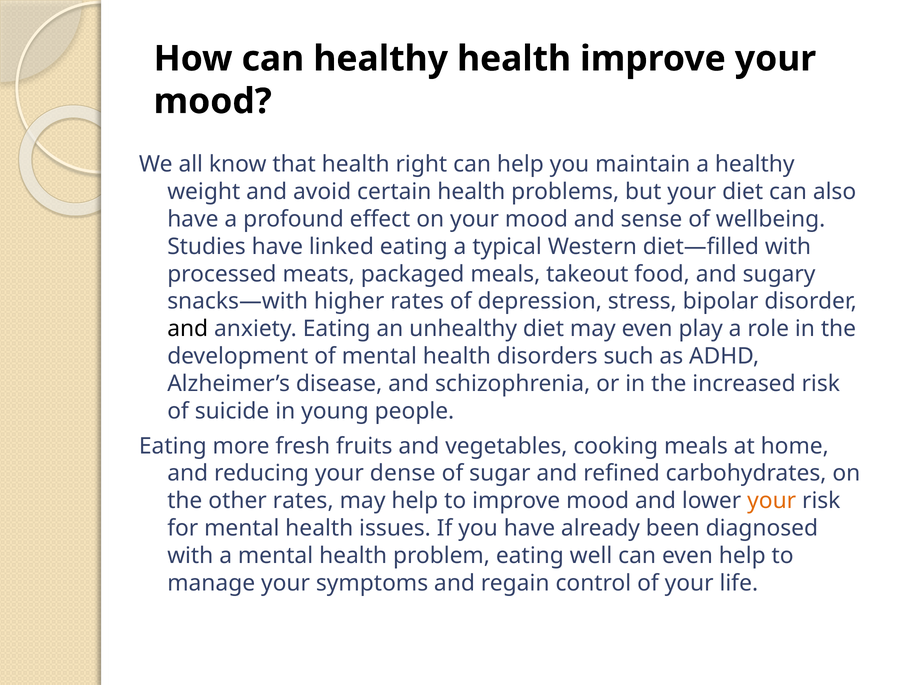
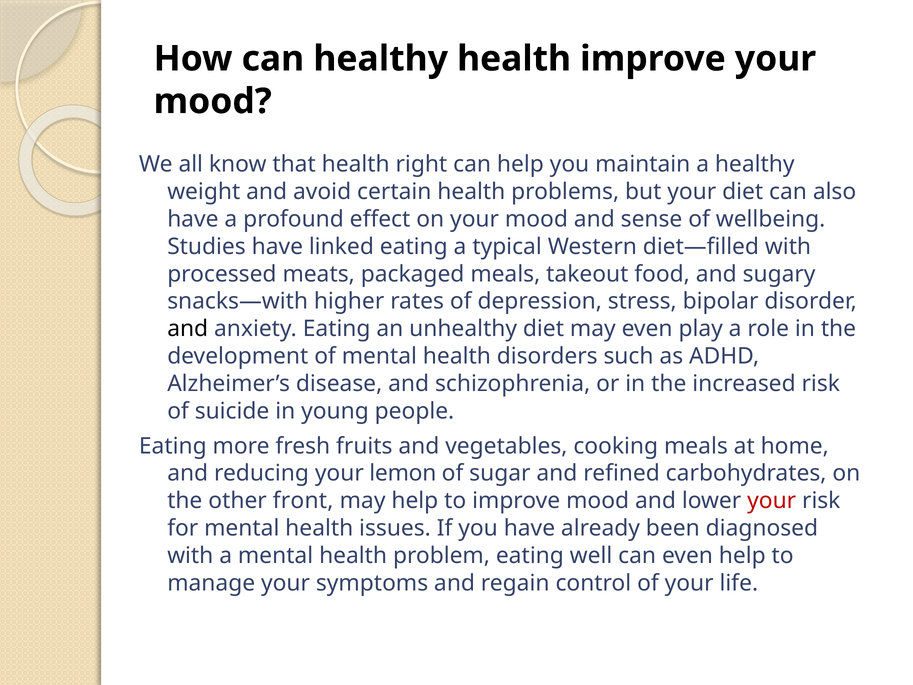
dense: dense -> lemon
other rates: rates -> front
your at (772, 501) colour: orange -> red
